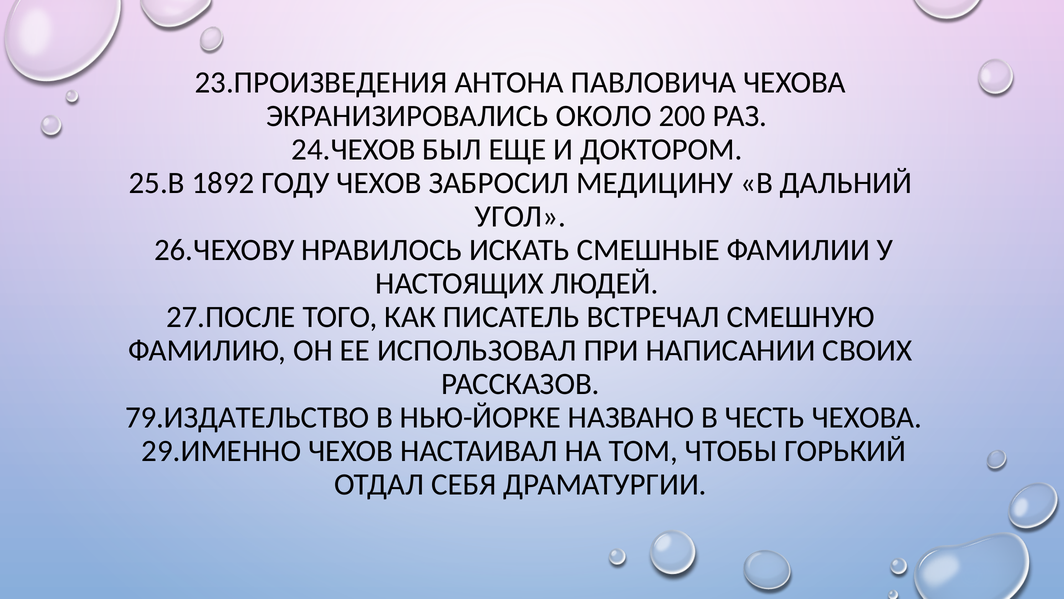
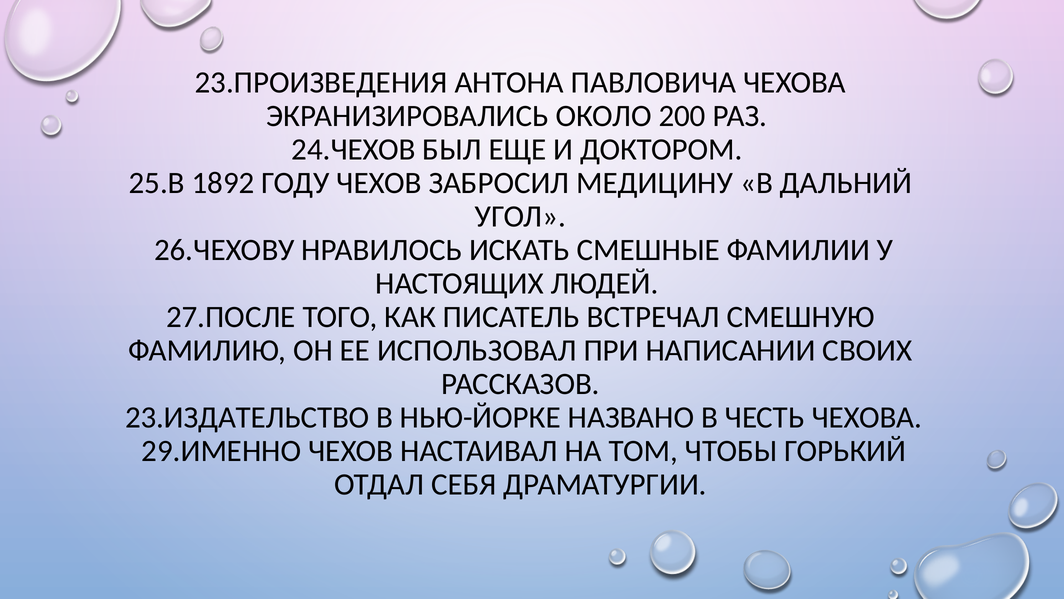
79.ИЗДАТЕЛЬСТВО: 79.ИЗДАТЕЛЬСТВО -> 23.ИЗДАТЕЛЬСТВО
